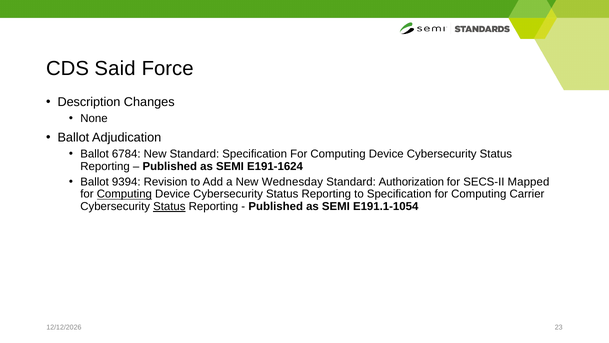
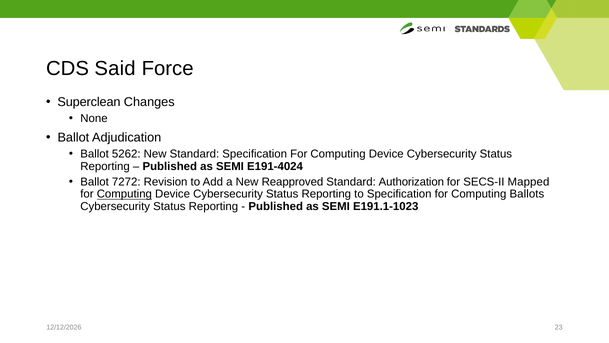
Description: Description -> Superclean
6784: 6784 -> 5262
E191-1624: E191-1624 -> E191-4024
9394: 9394 -> 7272
Wednesday: Wednesday -> Reapproved
Carrier: Carrier -> Ballots
Status at (169, 206) underline: present -> none
E191.1-1054: E191.1-1054 -> E191.1-1023
